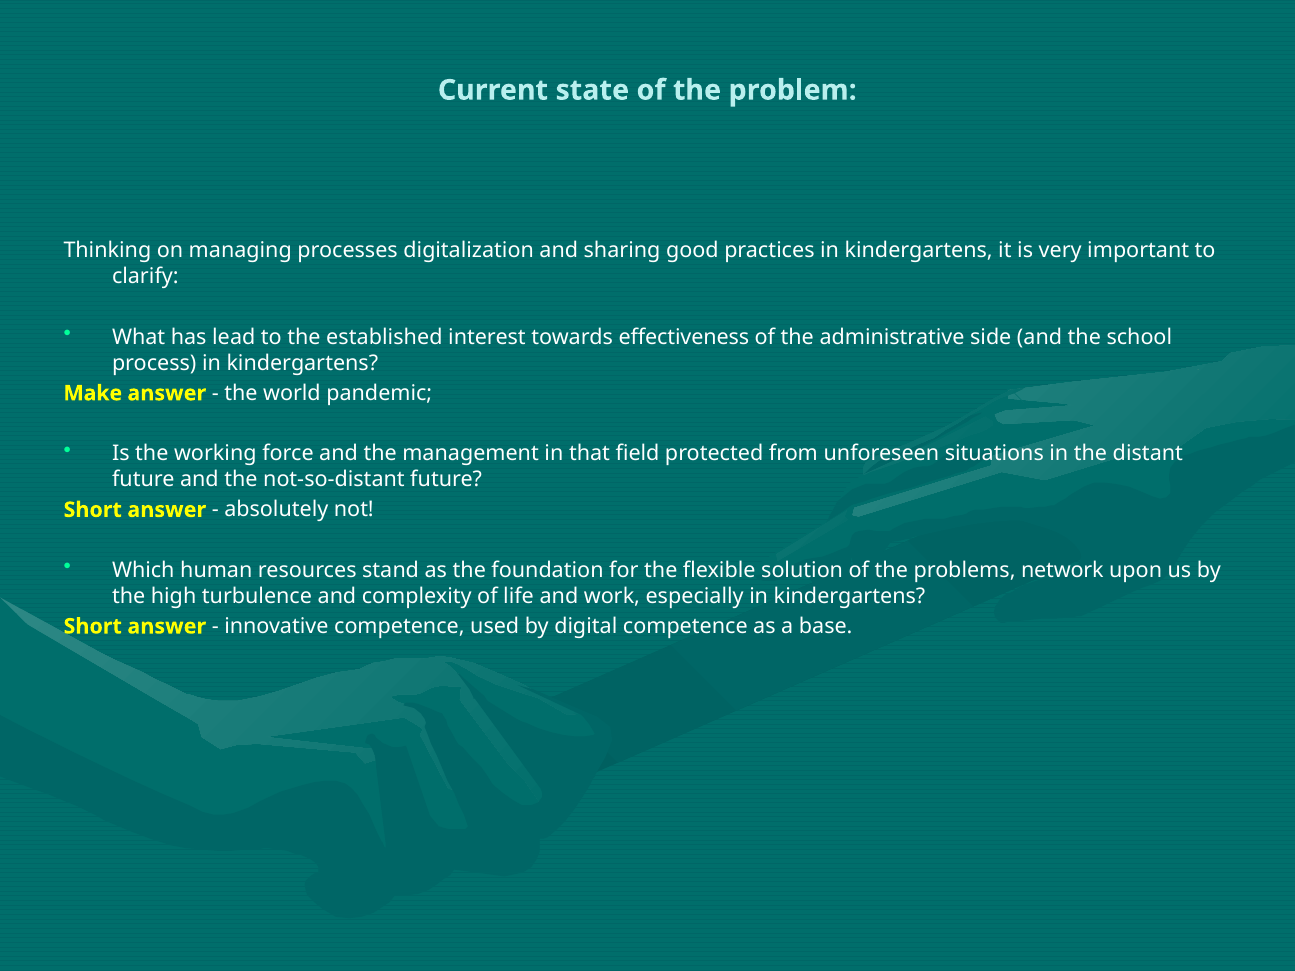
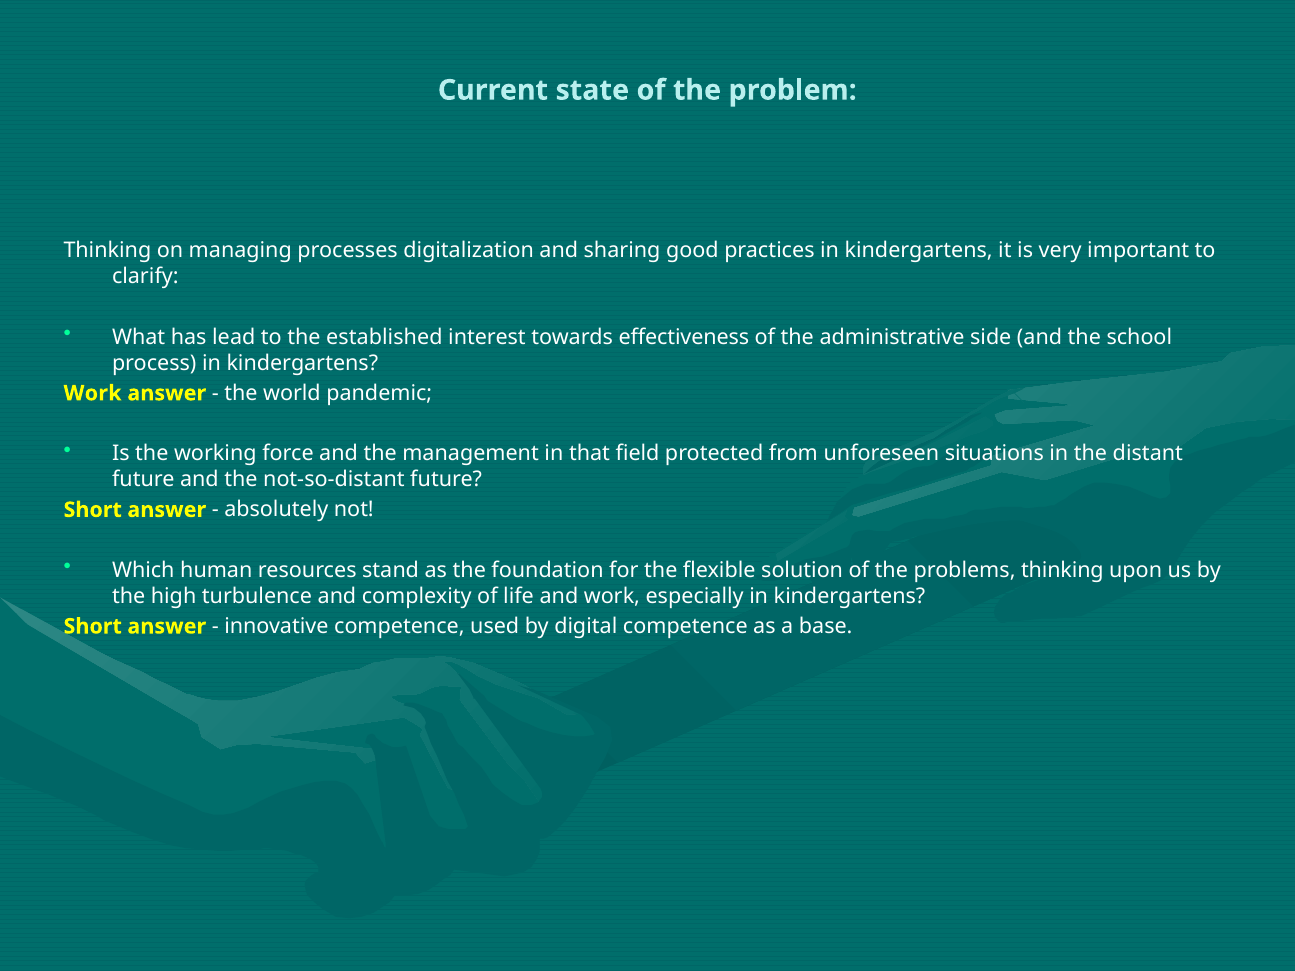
Make at (93, 393): Make -> Work
problems network: network -> thinking
